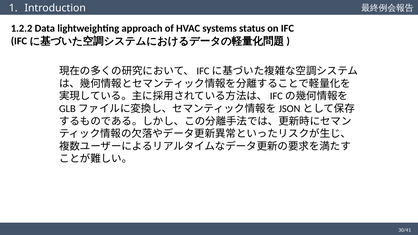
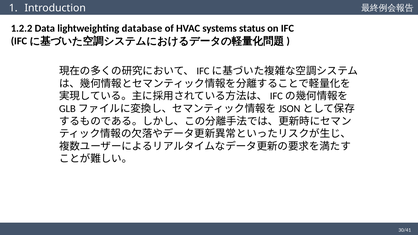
approach: approach -> database
